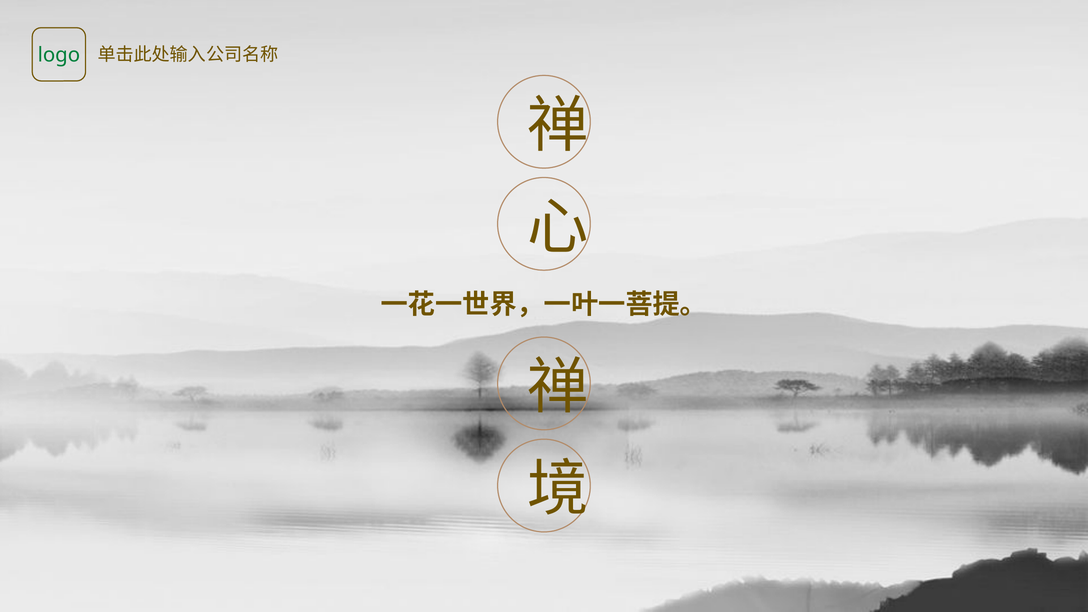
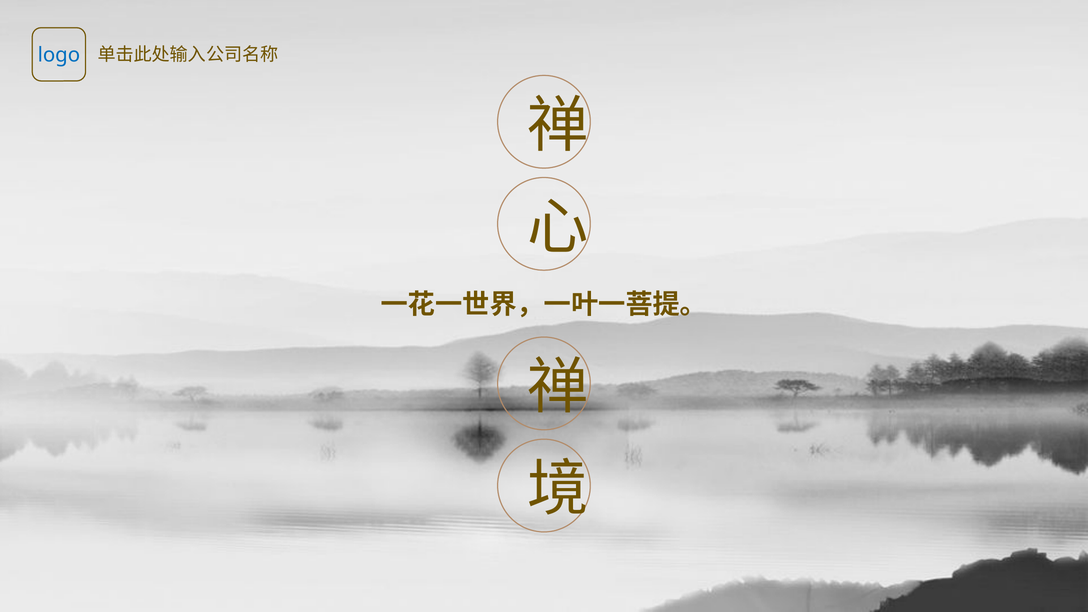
logo colour: green -> blue
